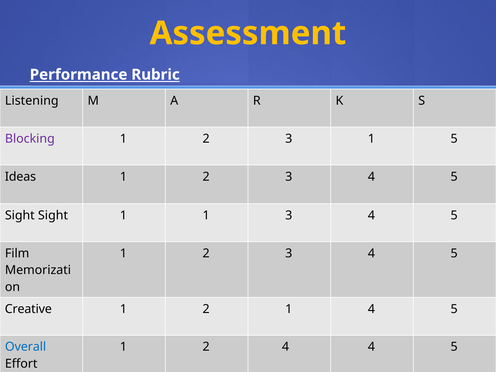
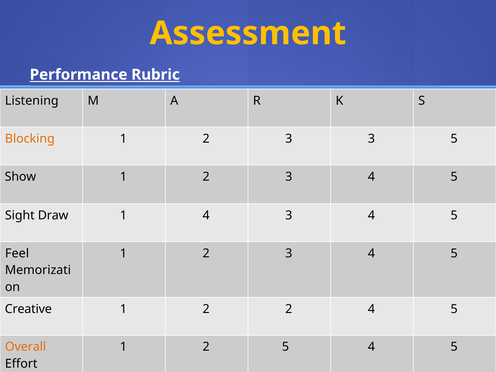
Blocking colour: purple -> orange
3 1: 1 -> 3
Ideas: Ideas -> Show
Sight Sight: Sight -> Draw
1 1: 1 -> 4
Film: Film -> Feel
2 1: 1 -> 2
Overall colour: blue -> orange
2 4: 4 -> 5
